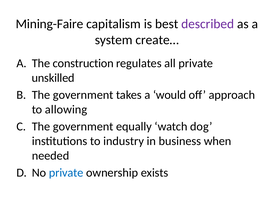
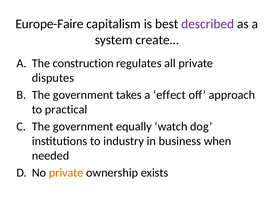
Mining-Faire: Mining-Faire -> Europe-Faire
unskilled: unskilled -> disputes
would: would -> effect
allowing: allowing -> practical
private at (66, 173) colour: blue -> orange
